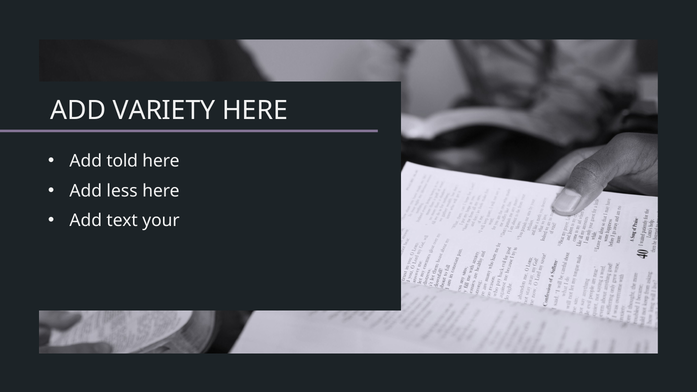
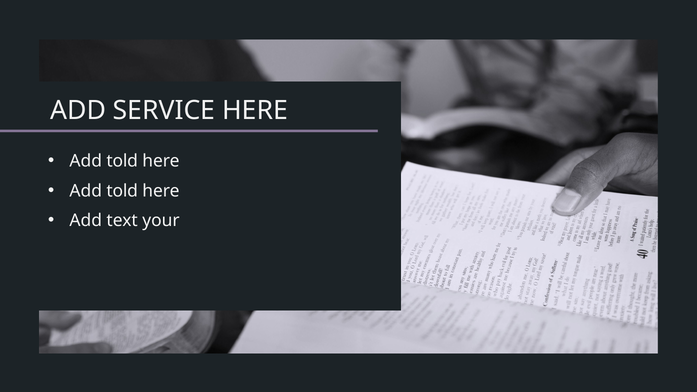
VARIETY: VARIETY -> SERVICE
less at (122, 191): less -> told
